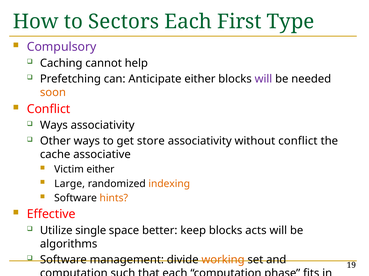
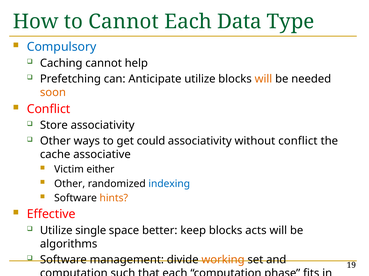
to Sectors: Sectors -> Cannot
First: First -> Data
Compulsory colour: purple -> blue
Anticipate either: either -> utilize
will at (263, 79) colour: purple -> orange
Ways at (54, 126): Ways -> Store
store: store -> could
Large at (70, 184): Large -> Other
indexing colour: orange -> blue
